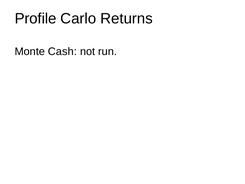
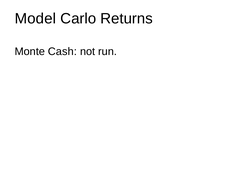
Profile: Profile -> Model
